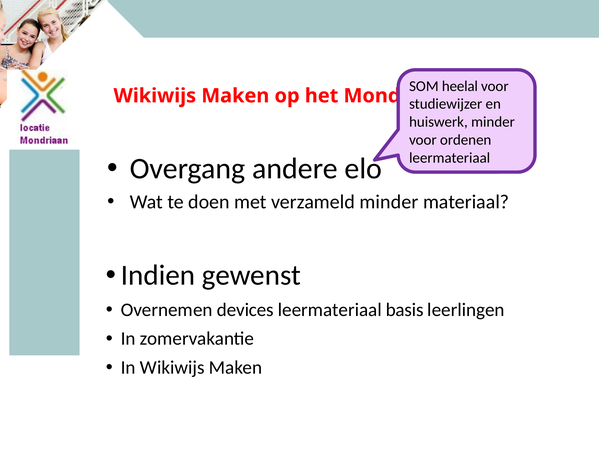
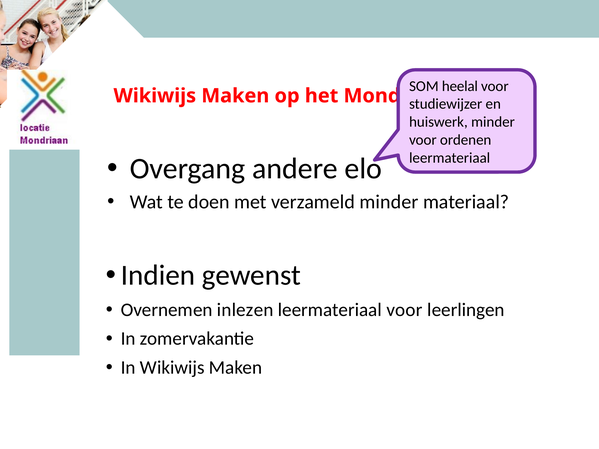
devices: devices -> inlezen
leermateriaal basis: basis -> voor
